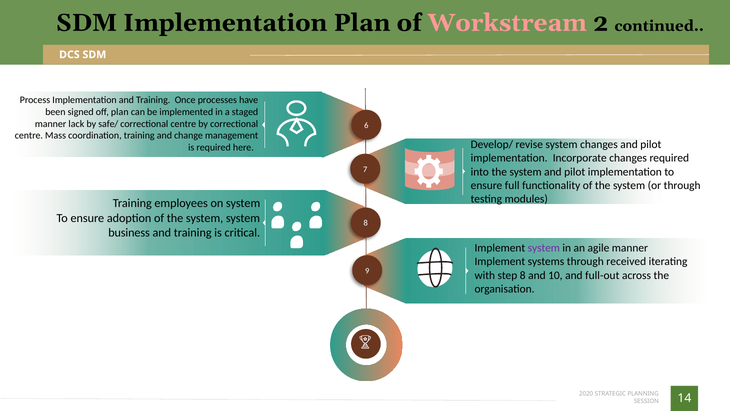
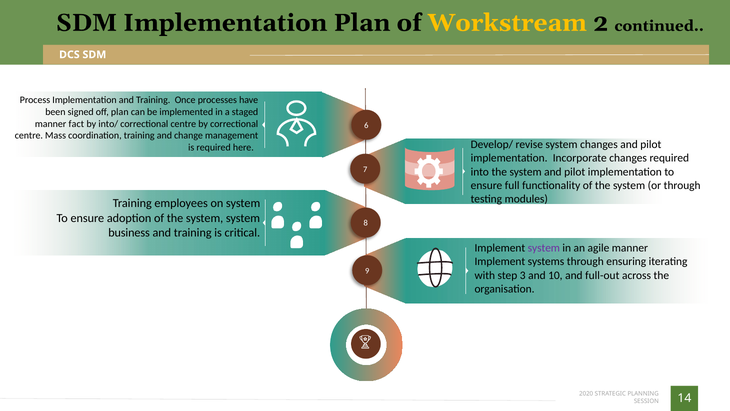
Workstream colour: pink -> yellow
lack: lack -> fact
safe/: safe/ -> into/
received: received -> ensuring
step 8: 8 -> 3
